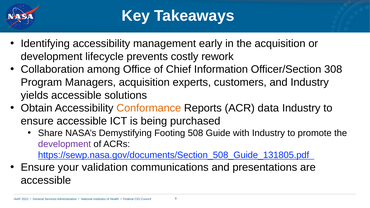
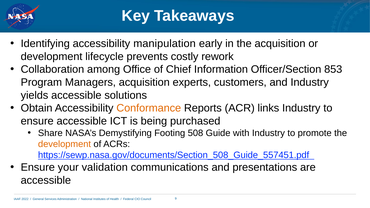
management: management -> manipulation
308: 308 -> 853
data: data -> links
development at (65, 144) colour: purple -> orange
https://sewp.nasa.gov/documents/Section_508_Guide_131805.pdf: https://sewp.nasa.gov/documents/Section_508_Guide_131805.pdf -> https://sewp.nasa.gov/documents/Section_508_Guide_557451.pdf
